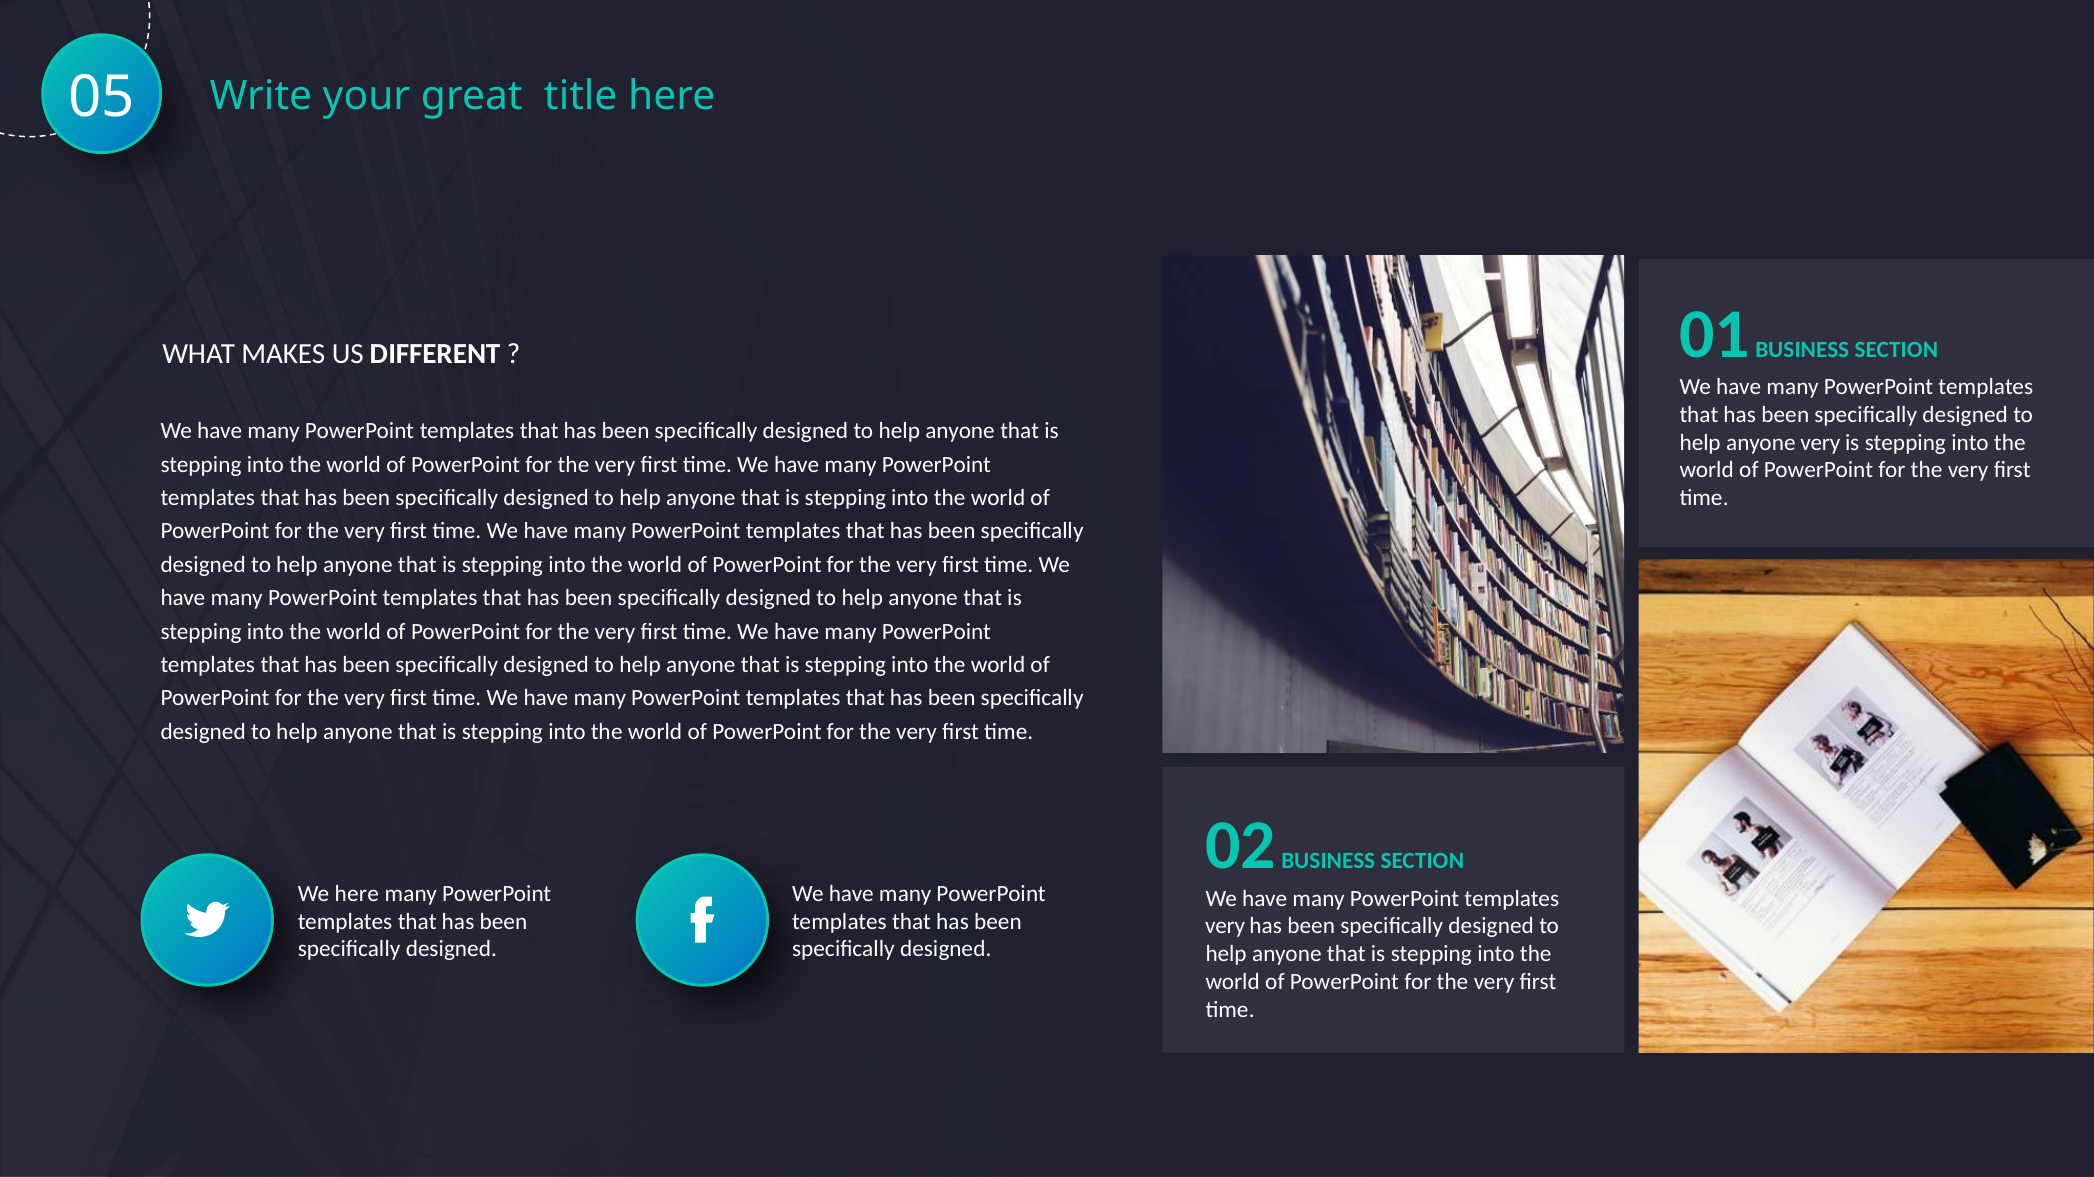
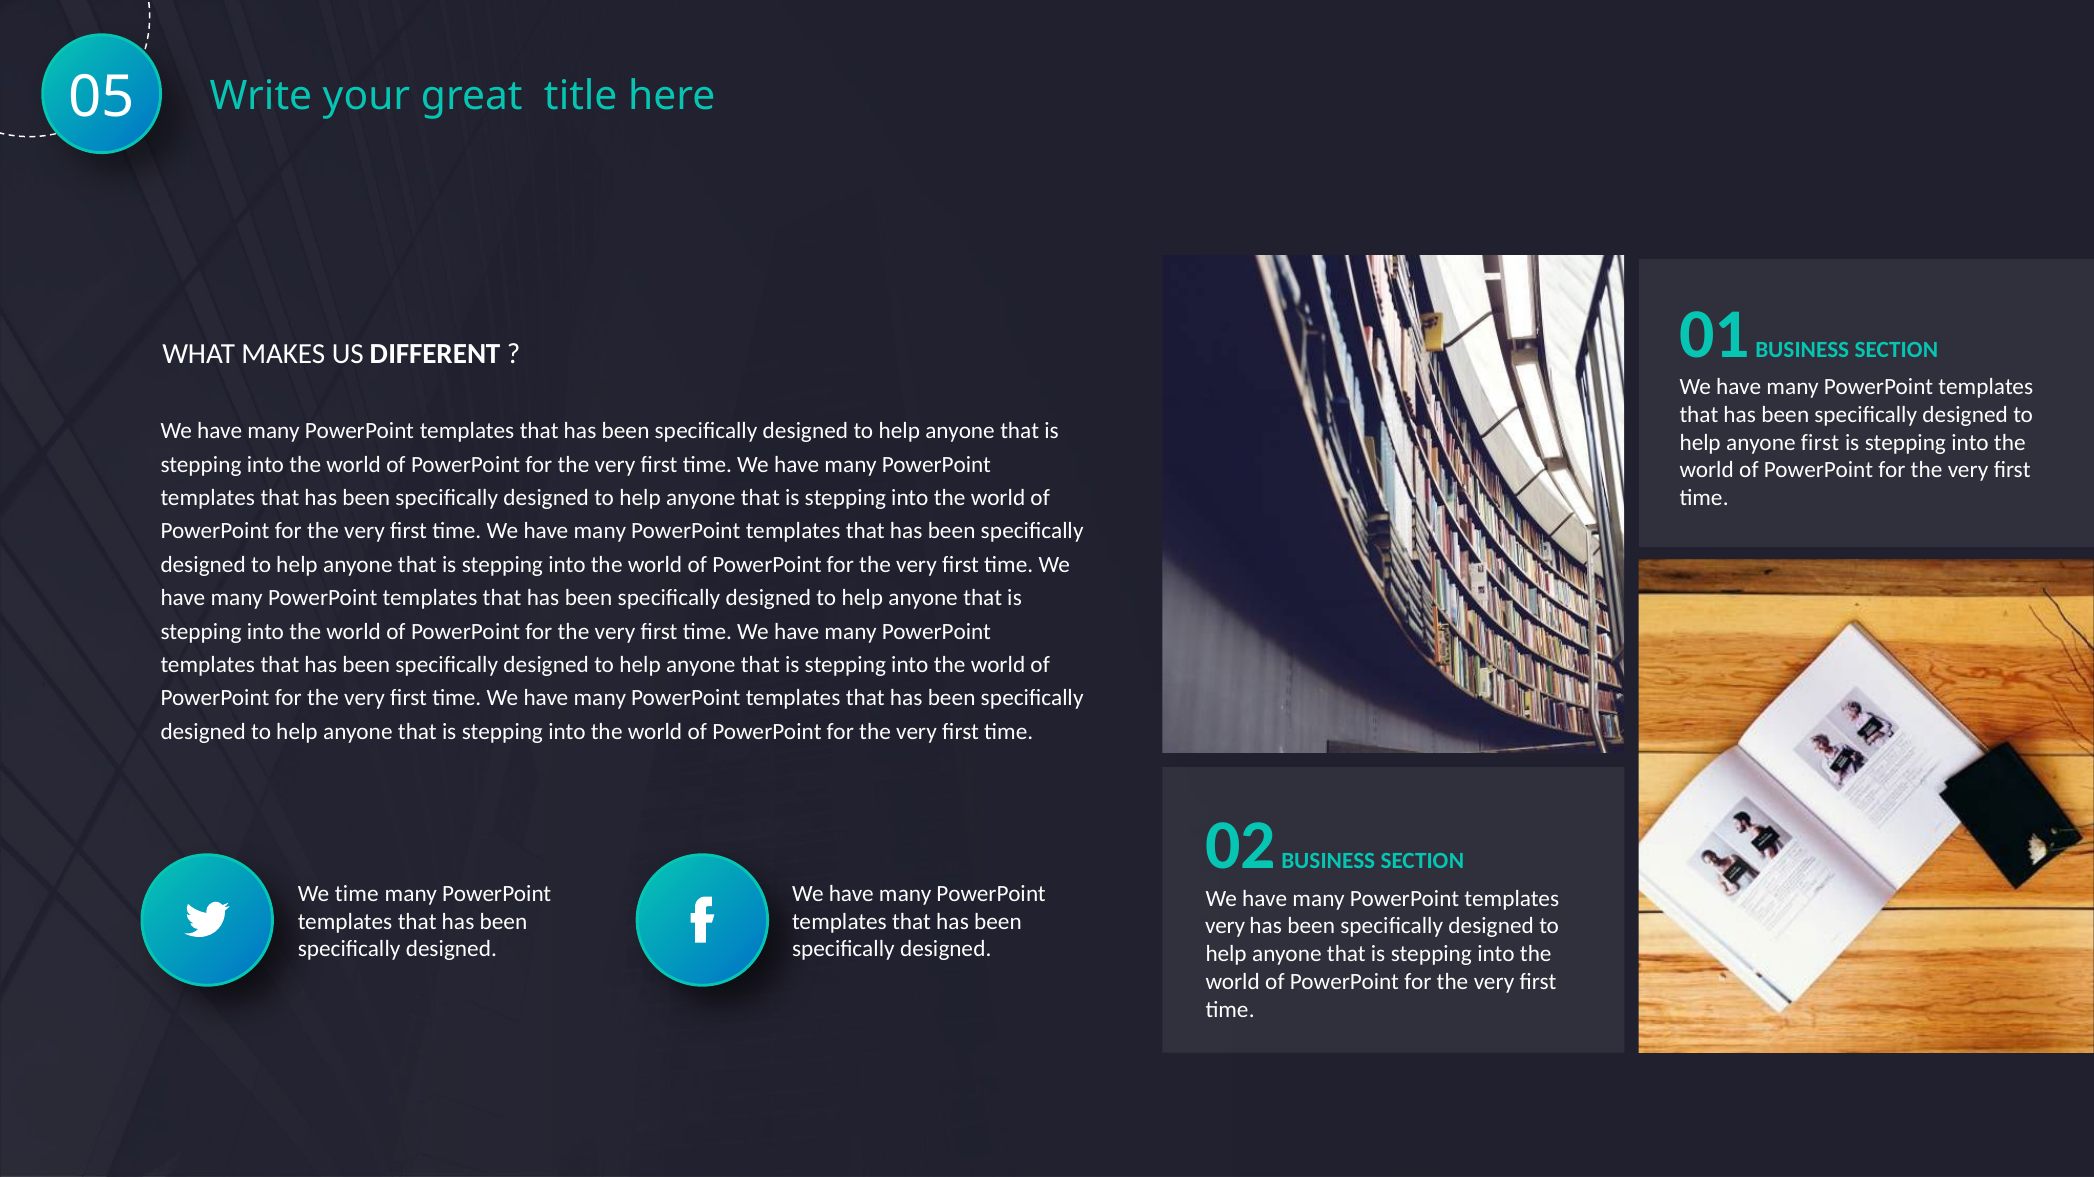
anyone very: very -> first
We here: here -> time
